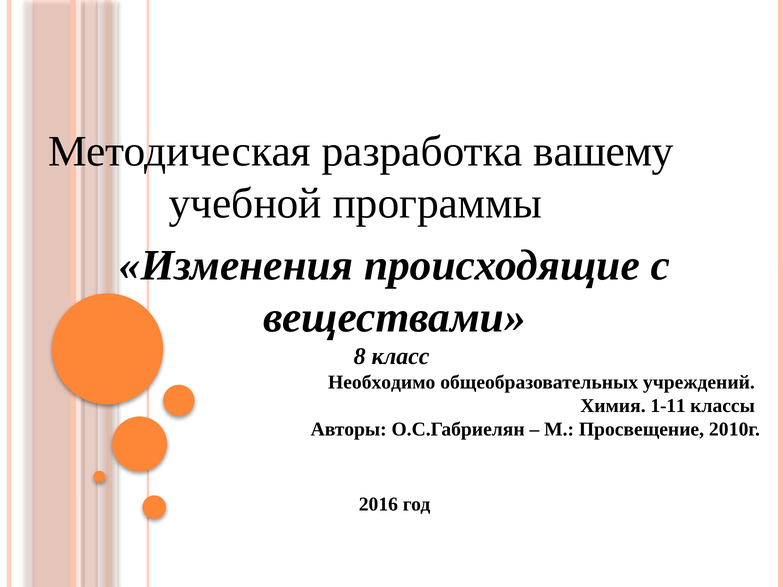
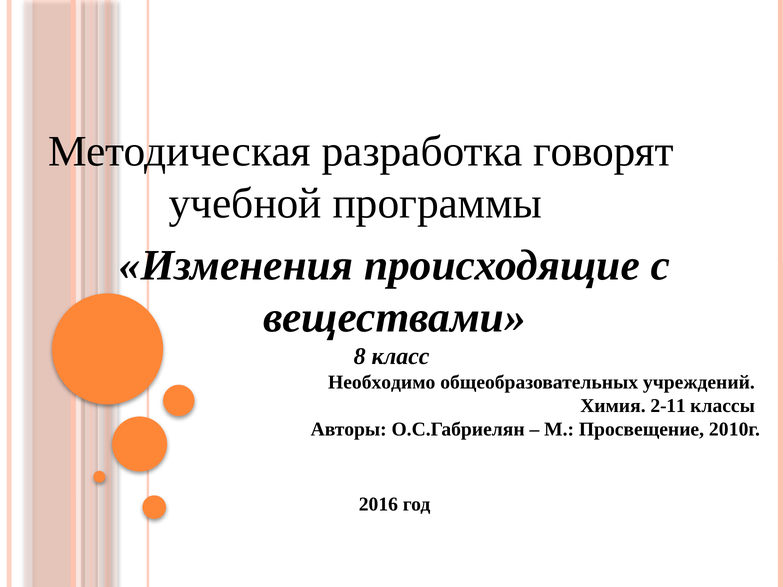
вашему: вашему -> говорят
1-11: 1-11 -> 2-11
